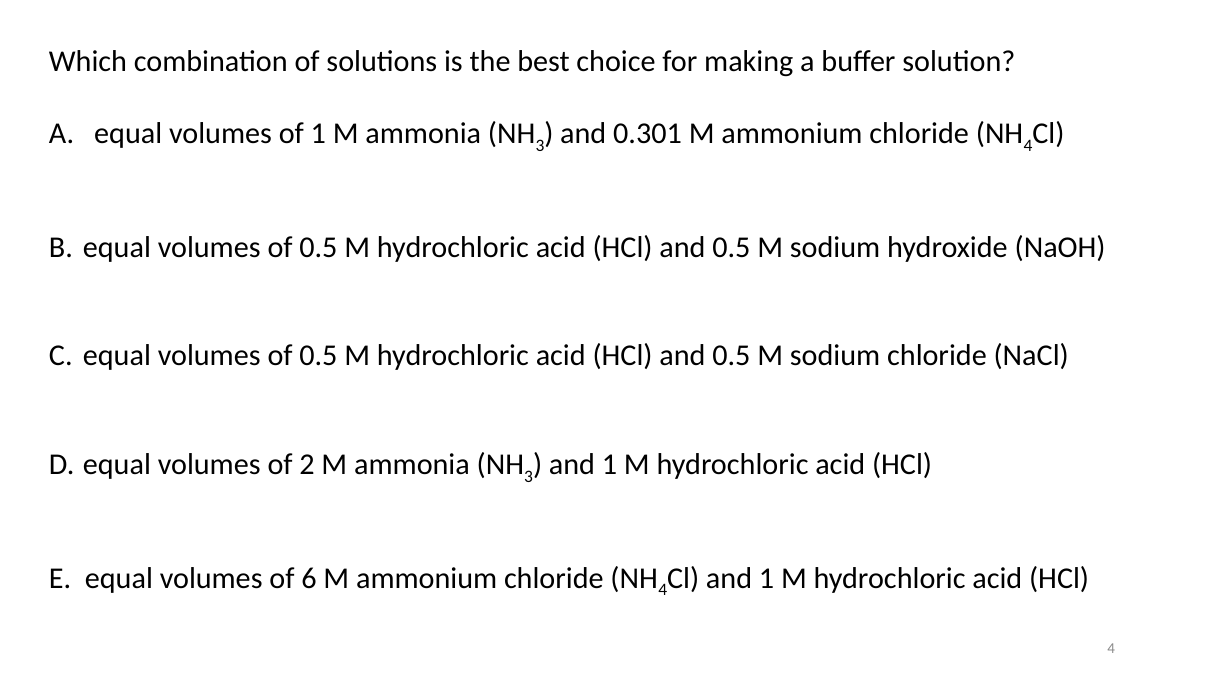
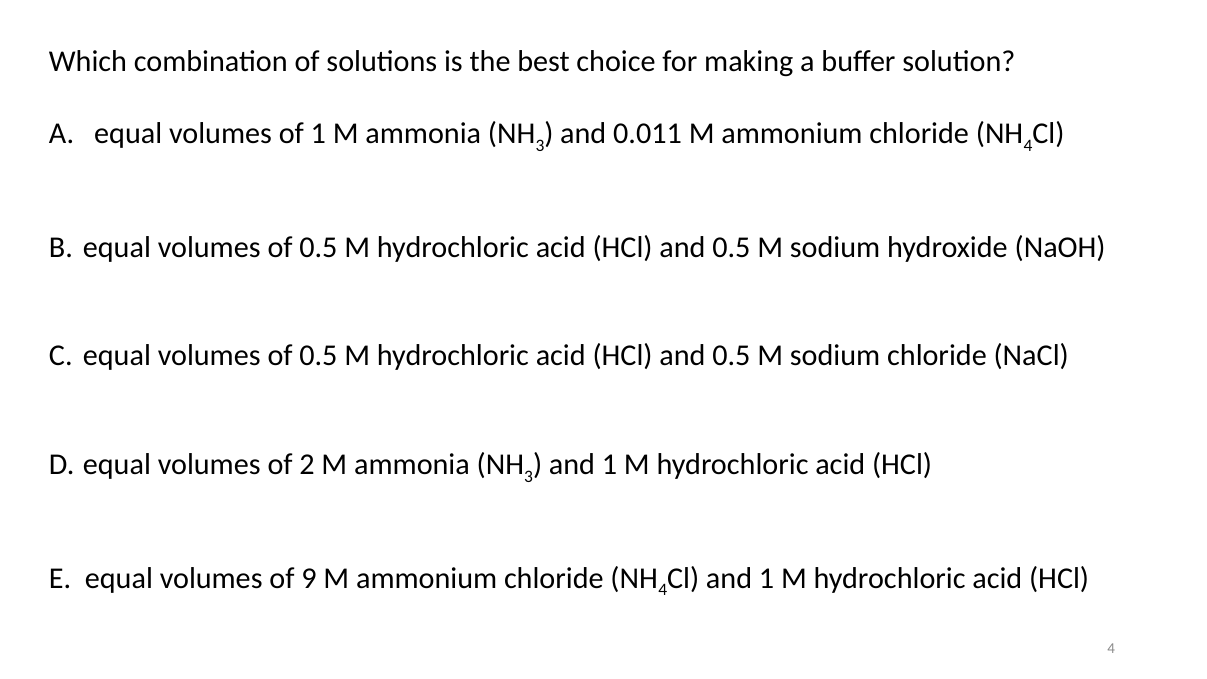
0.301: 0.301 -> 0.011
6: 6 -> 9
